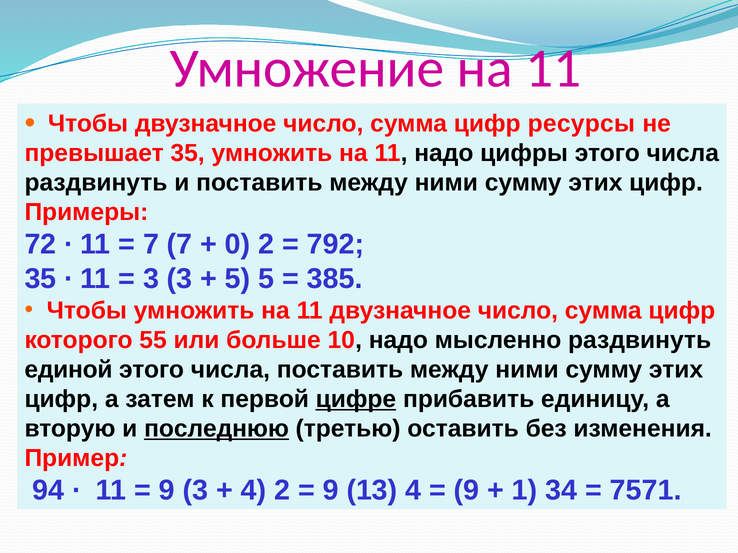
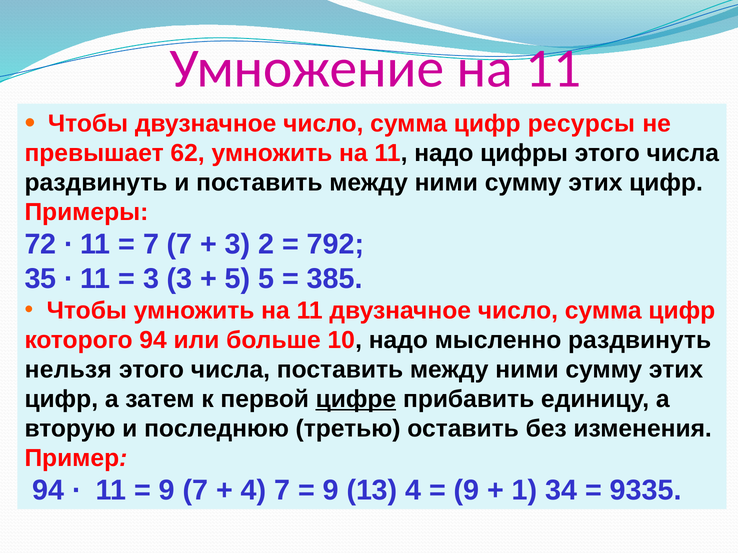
превышает 35: 35 -> 62
0 at (238, 245): 0 -> 3
которого 55: 55 -> 94
единой: единой -> нельзя
последнюю underline: present -> none
9 3: 3 -> 7
4 2: 2 -> 7
7571: 7571 -> 9335
